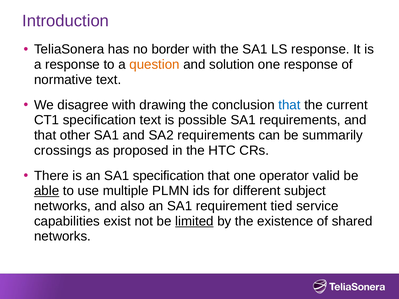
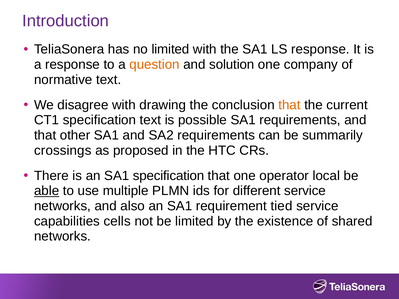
no border: border -> limited
one response: response -> company
that at (289, 105) colour: blue -> orange
valid: valid -> local
different subject: subject -> service
exist: exist -> cells
limited at (194, 221) underline: present -> none
